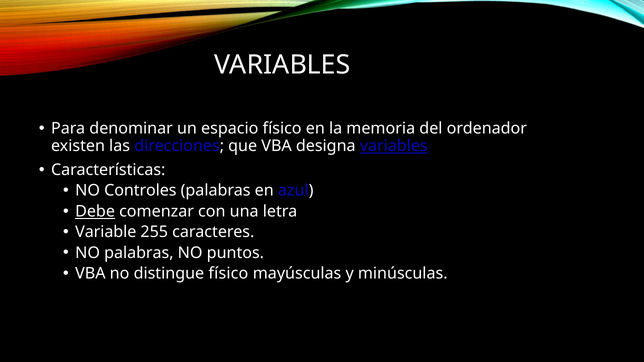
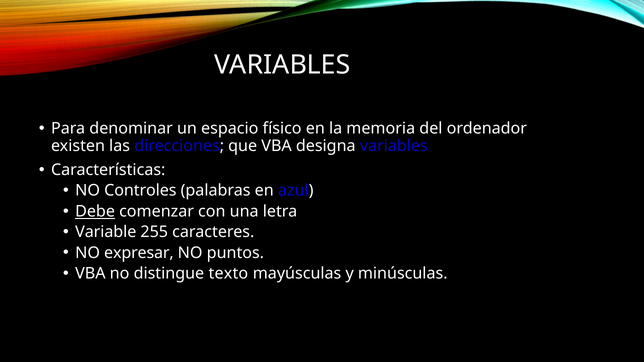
variables at (394, 146) underline: present -> none
NO palabras: palabras -> expresar
distingue físico: físico -> texto
